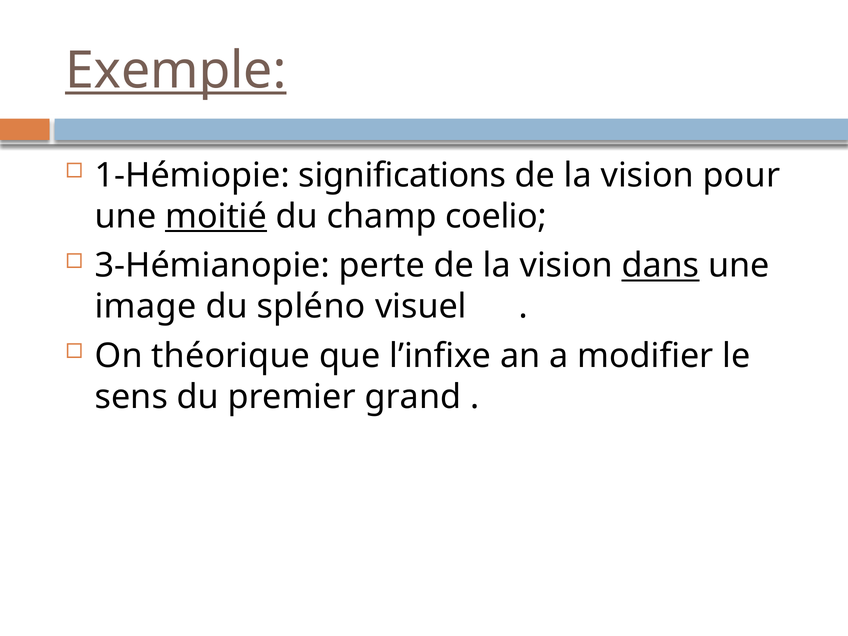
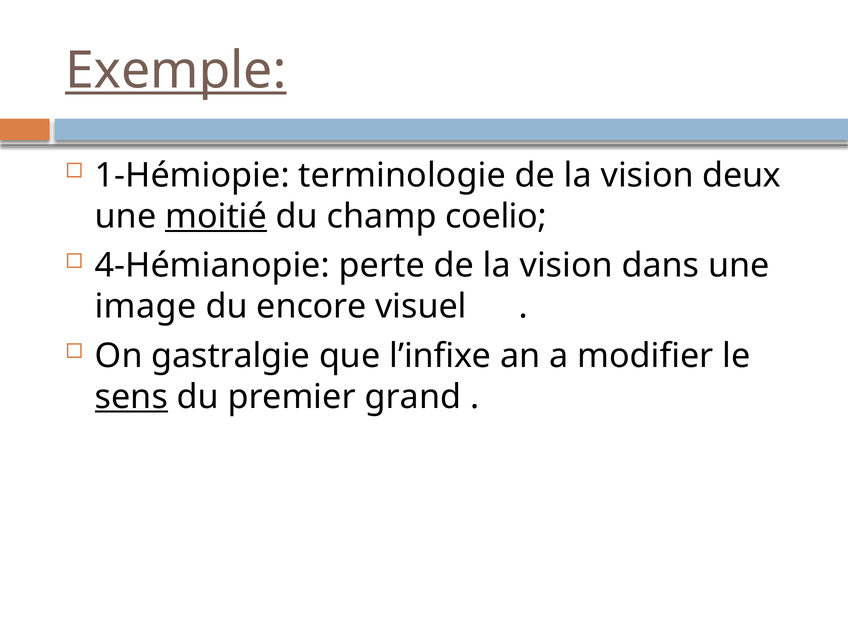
significations: significations -> terminologie
pour: pour -> deux
3-Hémianopie: 3-Hémianopie -> 4-Hémianopie
dans underline: present -> none
spléno: spléno -> encore
théorique: théorique -> gastralgie
sens underline: none -> present
